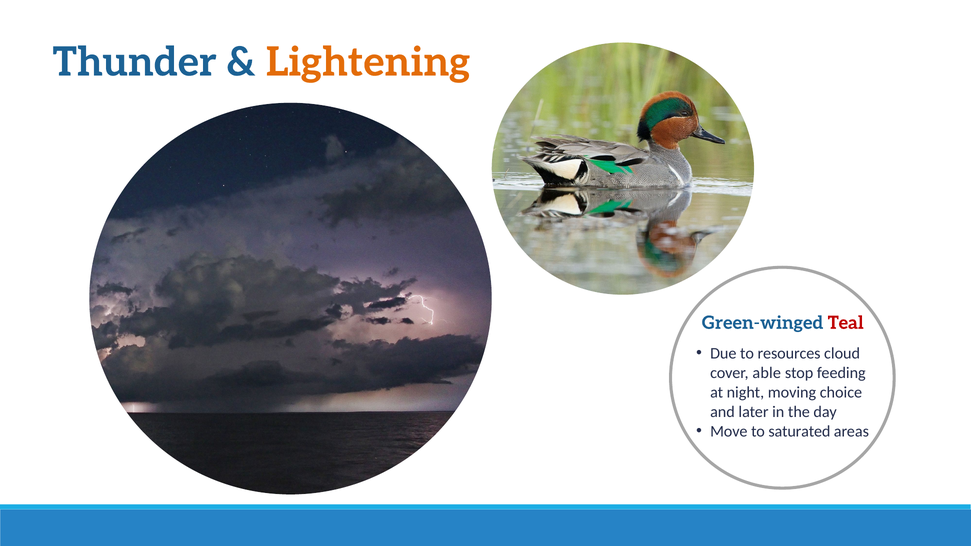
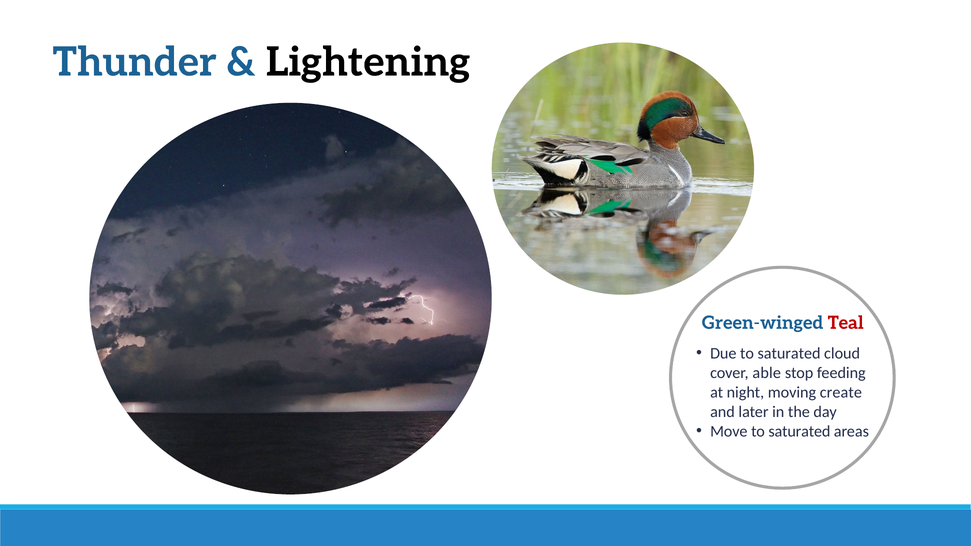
Lightening colour: orange -> black
Due to resources: resources -> saturated
choice: choice -> create
